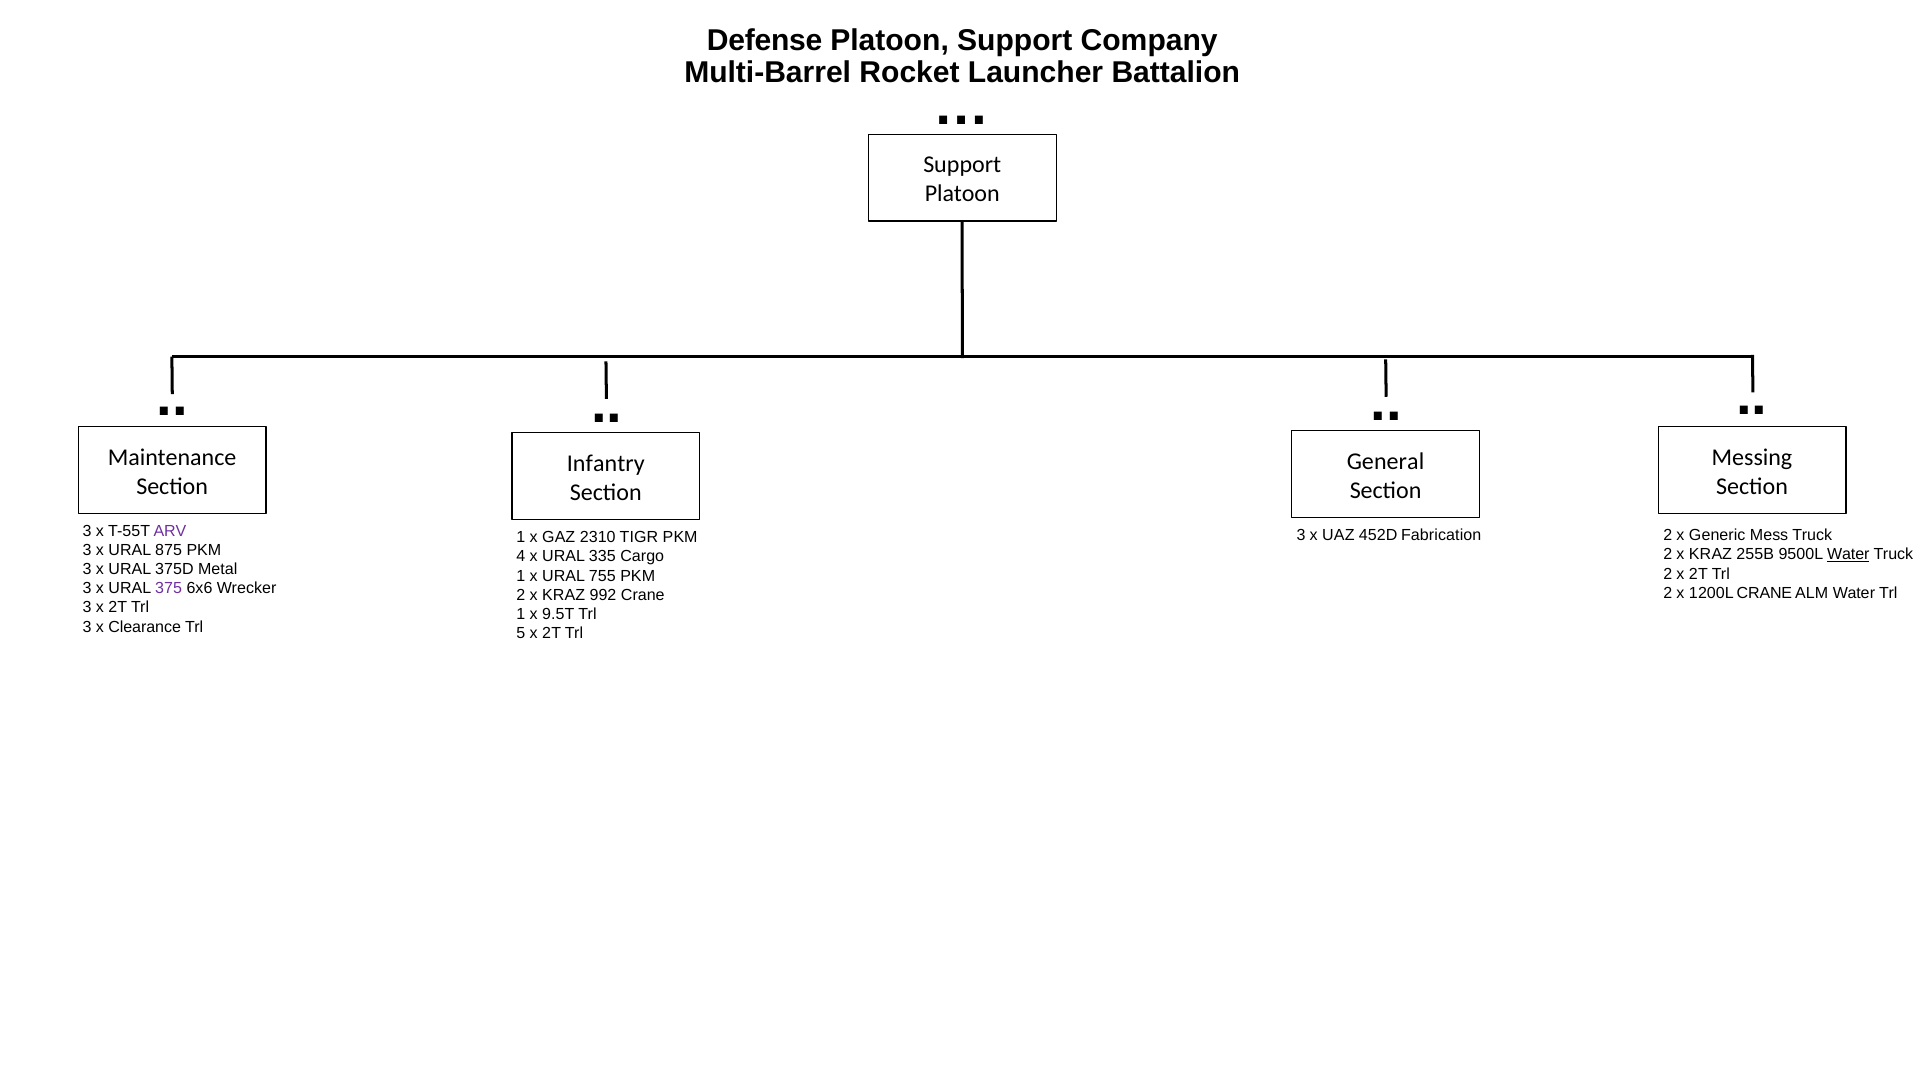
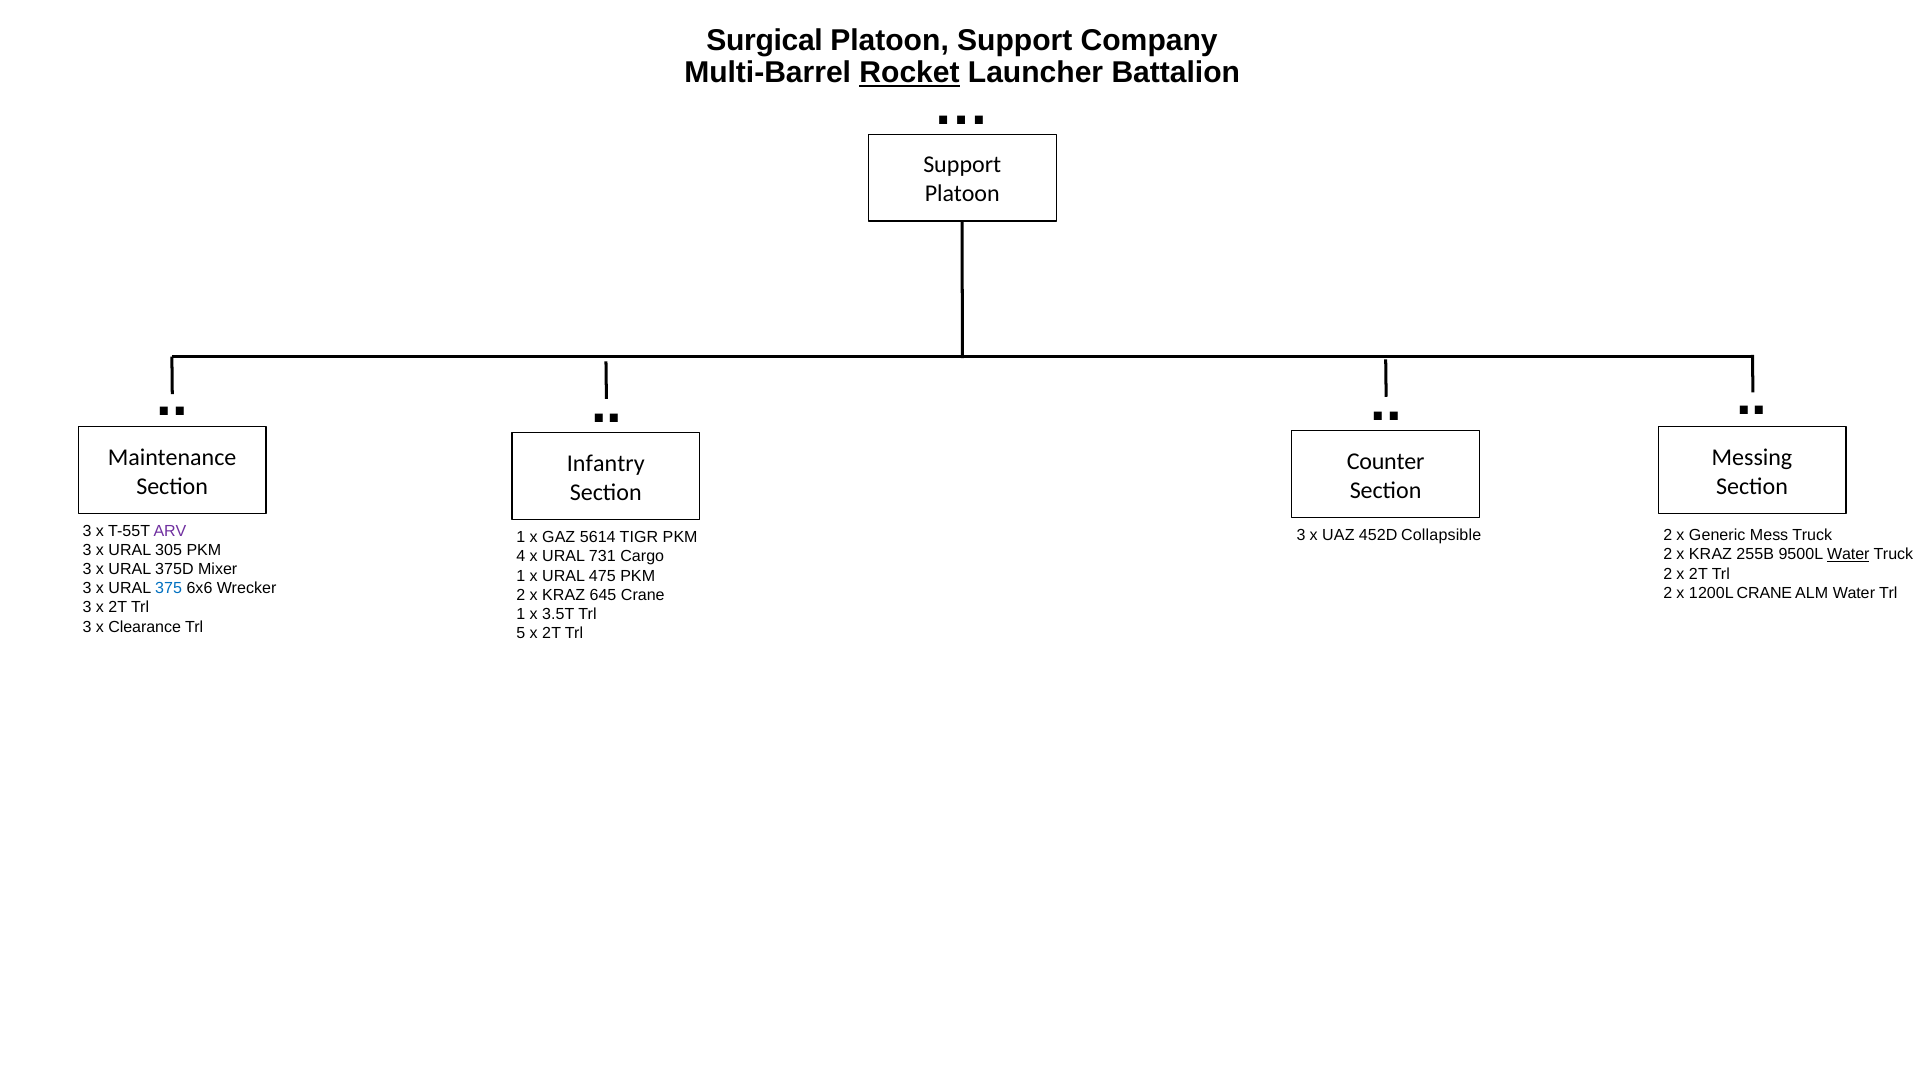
Defense: Defense -> Surgical
Rocket underline: none -> present
General: General -> Counter
Fabrication: Fabrication -> Collapsible
2310: 2310 -> 5614
875: 875 -> 305
335: 335 -> 731
Metal: Metal -> Mixer
755: 755 -> 475
375 colour: purple -> blue
992: 992 -> 645
9.5T: 9.5T -> 3.5T
